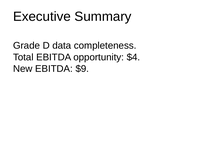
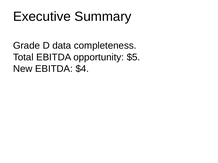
$4: $4 -> $5
$9: $9 -> $4
